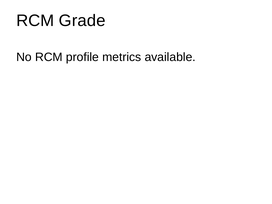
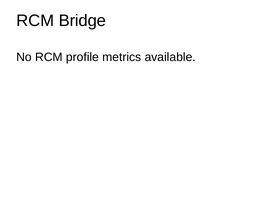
Grade: Grade -> Bridge
